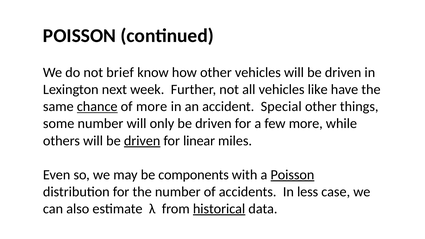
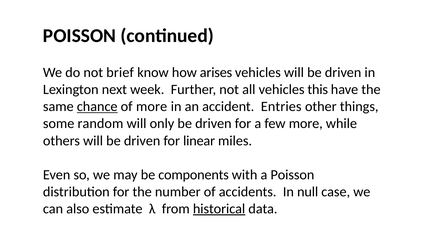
how other: other -> arises
like: like -> this
Special: Special -> Entries
some number: number -> random
driven at (142, 141) underline: present -> none
Poisson at (292, 175) underline: present -> none
less: less -> null
